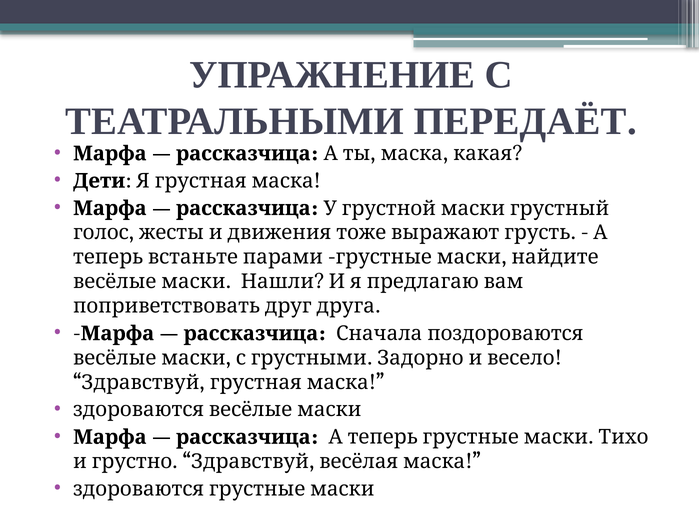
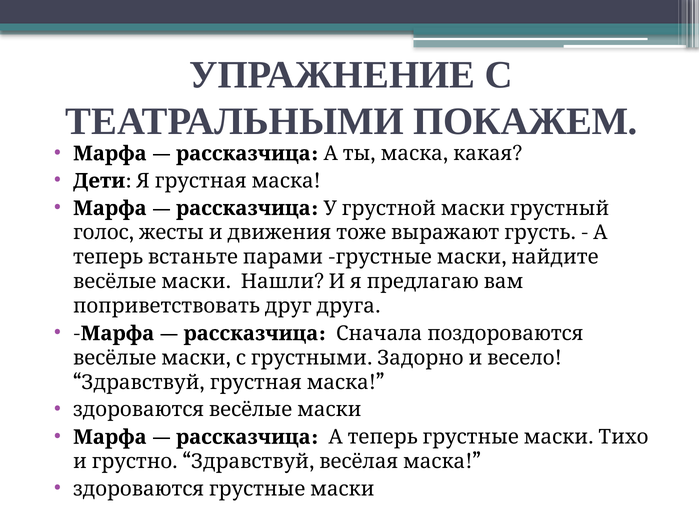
ПЕРЕДАЁТ: ПЕРЕДАЁТ -> ПОКАЖЕМ
